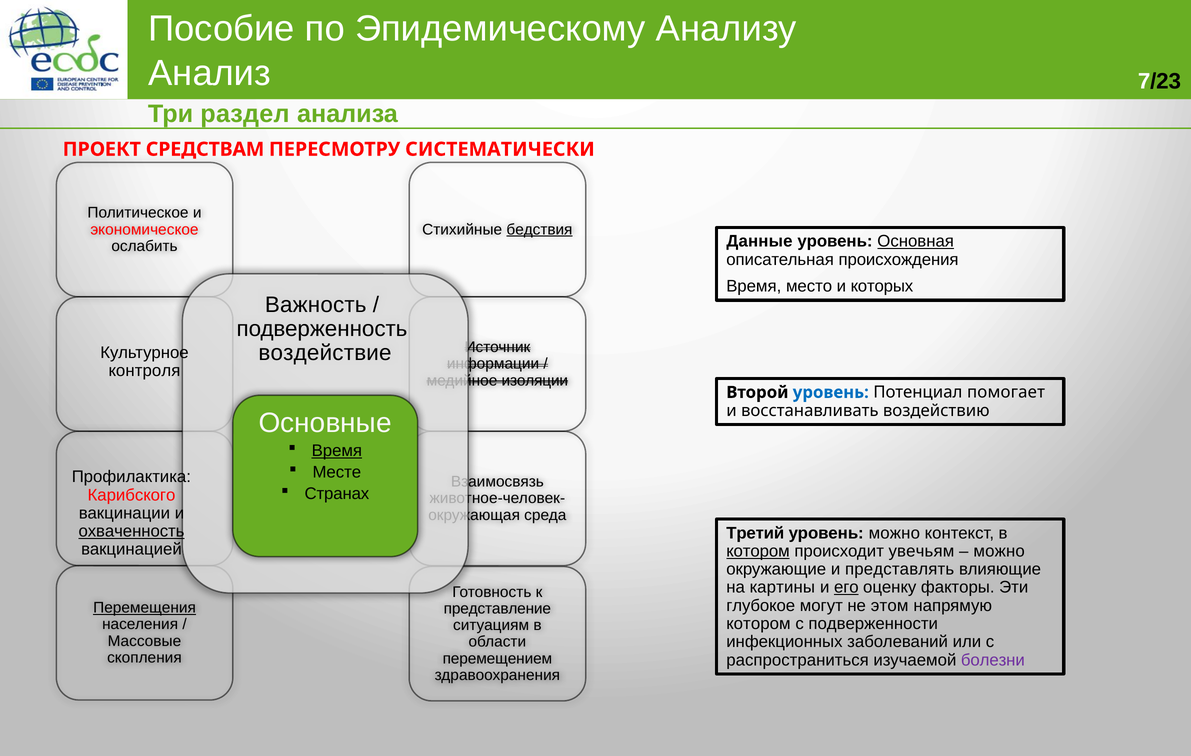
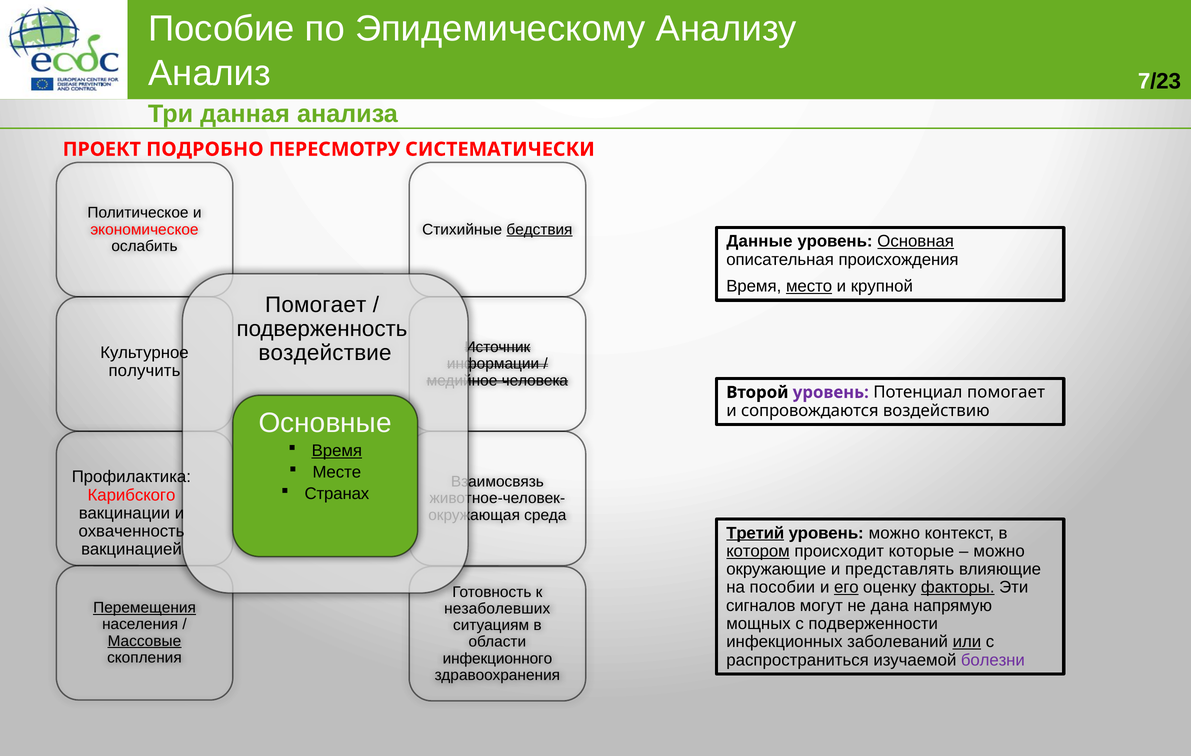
раздел: раздел -> данная
СРЕДСТВАМ: СРЕДСТВАМ -> ПОДРОБНО
место underline: none -> present
которых: которых -> крупной
Важность at (316, 305): Важность -> Помогает
контроля: контроля -> получить
изоляции: изоляции -> человека
уровень at (831, 392) colour: blue -> purple
восстанавливать: восстанавливать -> сопровождаются
охваченность underline: present -> none
Третий underline: none -> present
увечьям: увечьям -> которые
картины: картины -> пособии
факторы underline: none -> present
глубокое: глубокое -> сигналов
этом: этом -> дана
представление: представление -> незаболевших
котором at (758, 624): котором -> мощных
Массовые underline: none -> present
или underline: none -> present
перемещением: перемещением -> инфекционного
